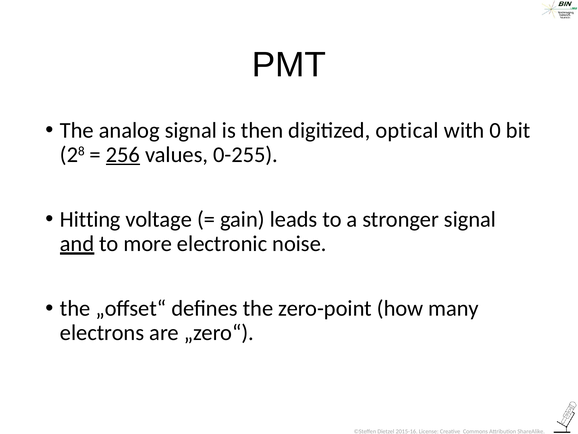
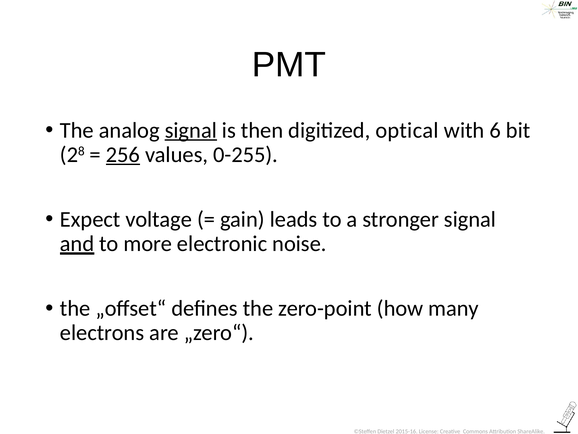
signal at (191, 130) underline: none -> present
0: 0 -> 6
Hitting: Hitting -> Expect
